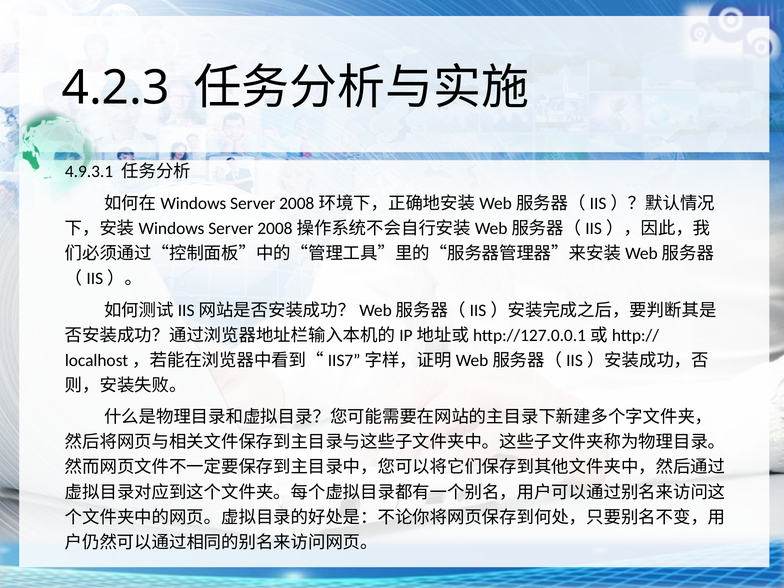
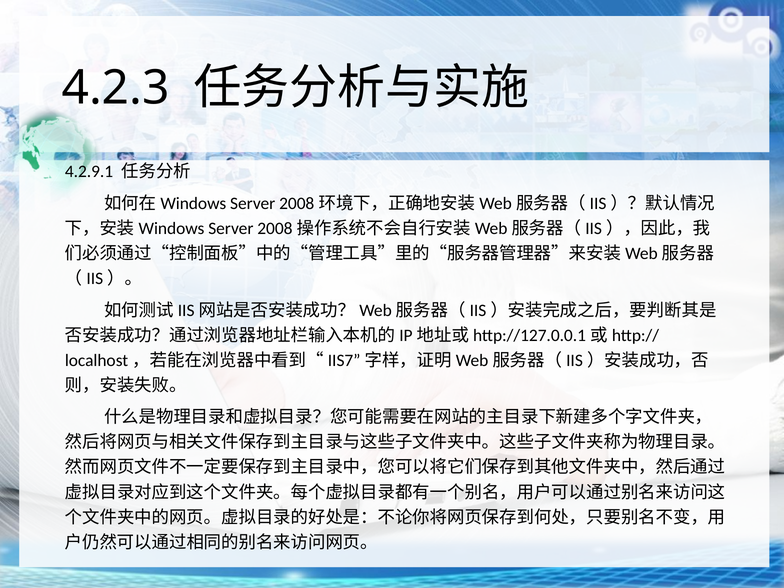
4.9.3.1: 4.9.3.1 -> 4.2.9.1
